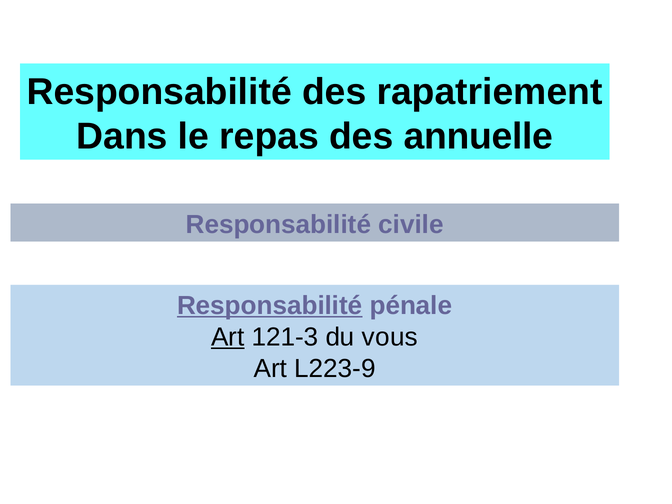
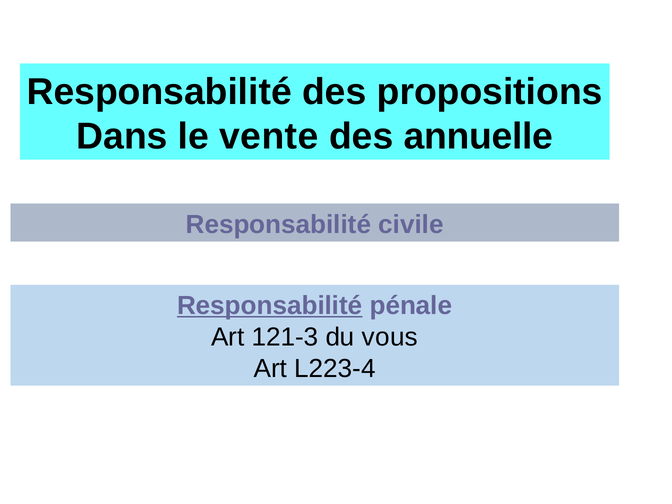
rapatriement: rapatriement -> propositions
repas: repas -> vente
Art at (228, 337) underline: present -> none
L223-9: L223-9 -> L223-4
